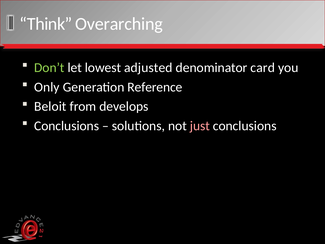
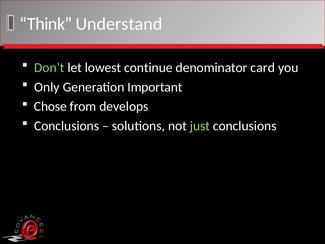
Overarching: Overarching -> Understand
adjusted: adjusted -> continue
Reference: Reference -> Important
Beloit: Beloit -> Chose
just colour: pink -> light green
